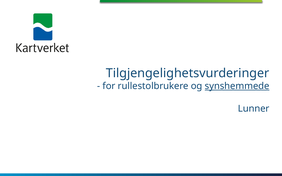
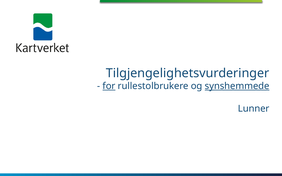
for underline: none -> present
